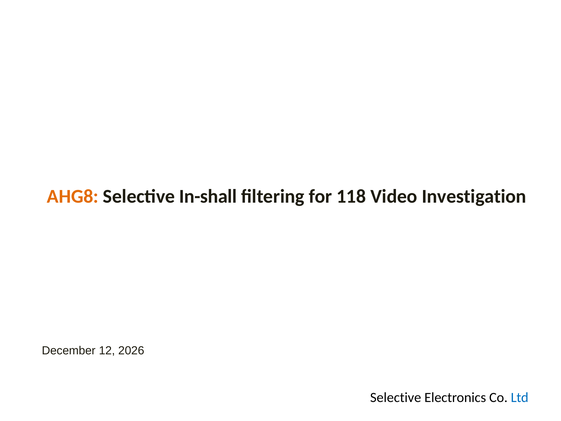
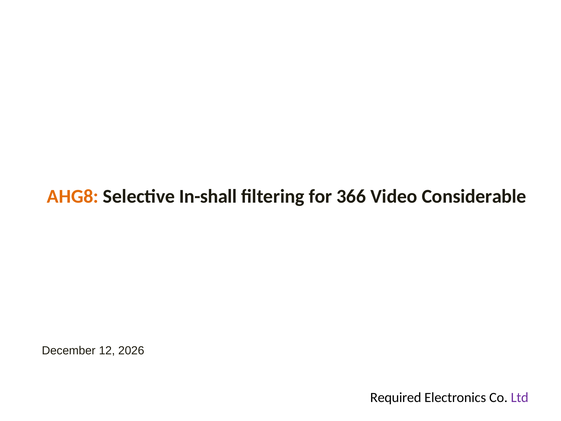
118: 118 -> 366
Investigation: Investigation -> Considerable
Selective at (396, 397): Selective -> Required
Ltd colour: blue -> purple
